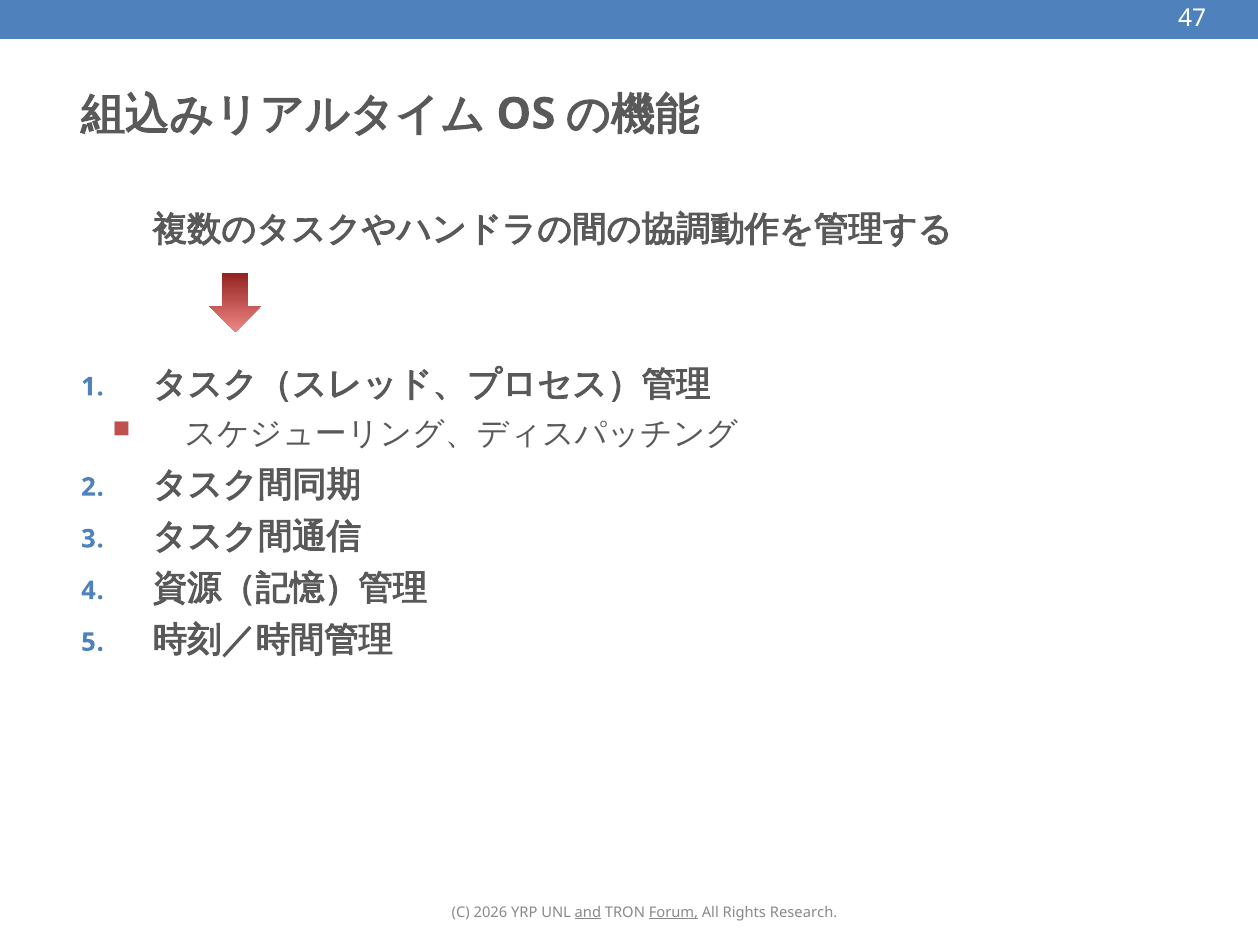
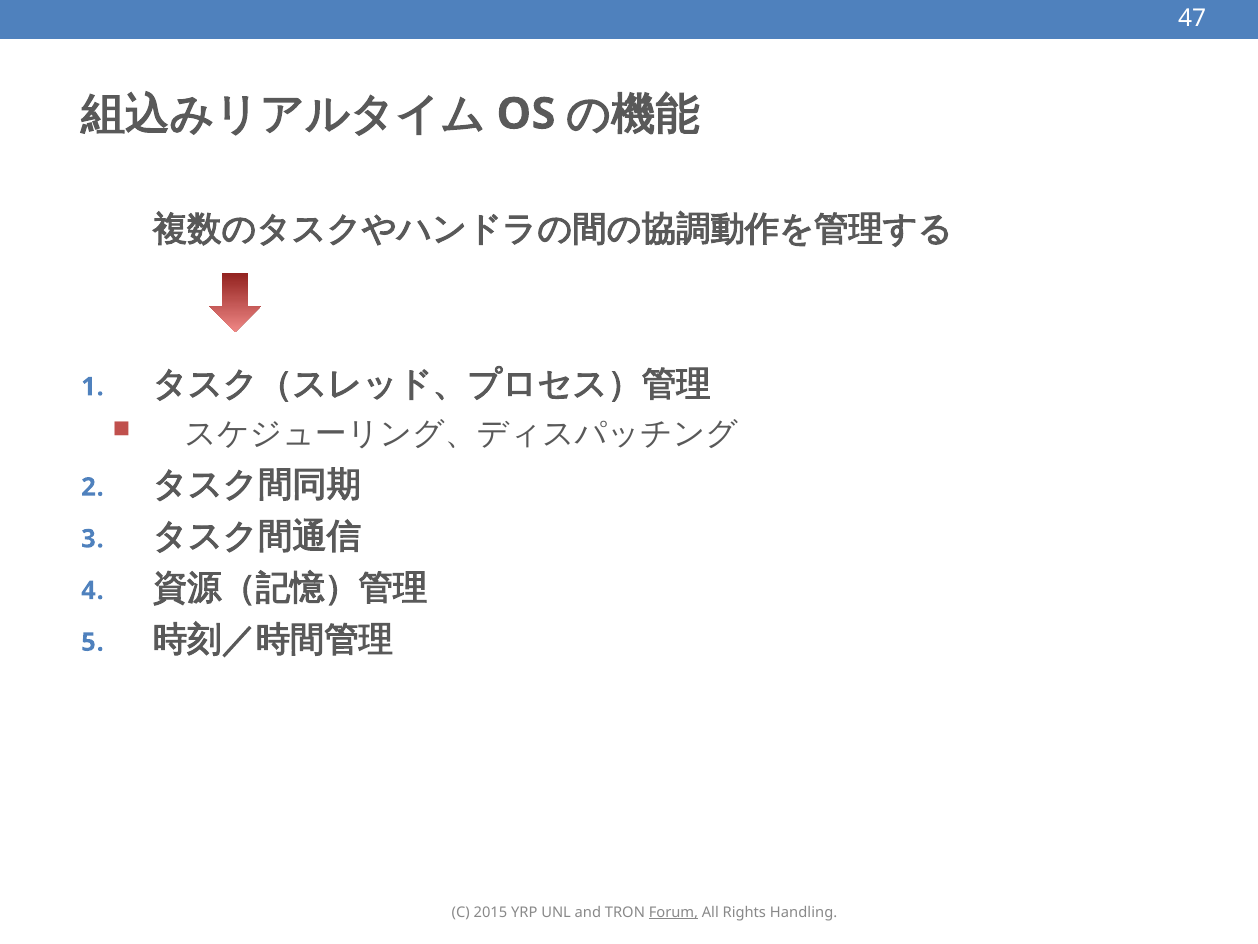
2026: 2026 -> 2015
and underline: present -> none
Research: Research -> Handling
